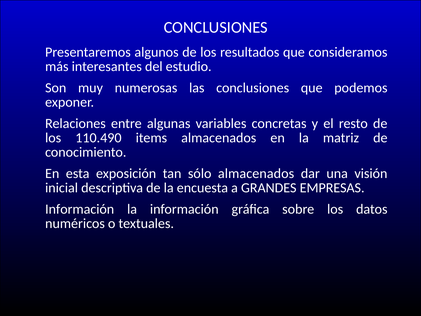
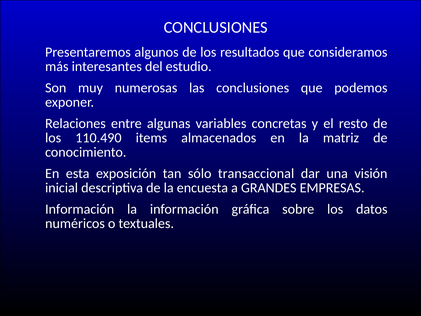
sólo almacenados: almacenados -> transaccional
